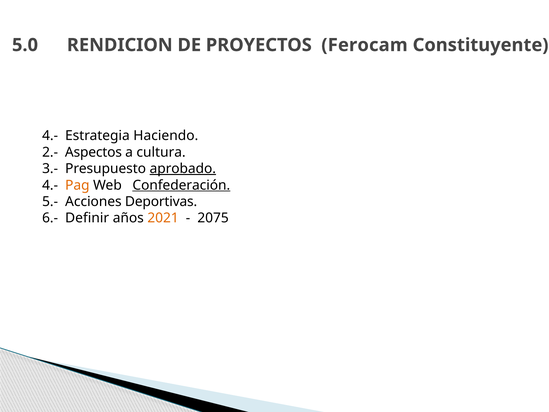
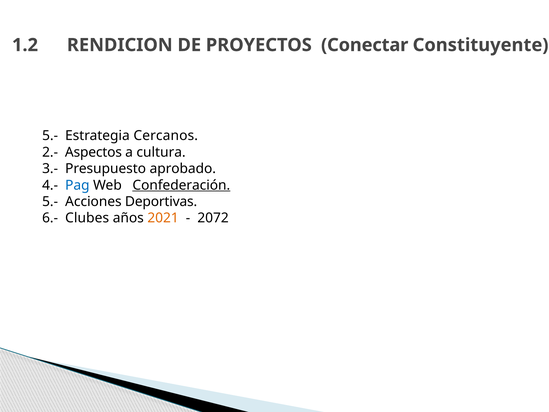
5.0: 5.0 -> 1.2
Ferocam: Ferocam -> Conectar
4.- at (50, 136): 4.- -> 5.-
Haciendo: Haciendo -> Cercanos
aprobado underline: present -> none
Pag colour: orange -> blue
Definir: Definir -> Clubes
2075: 2075 -> 2072
